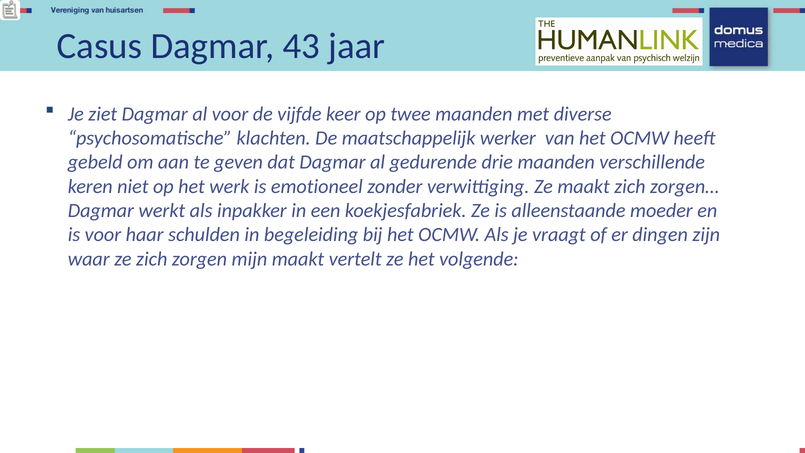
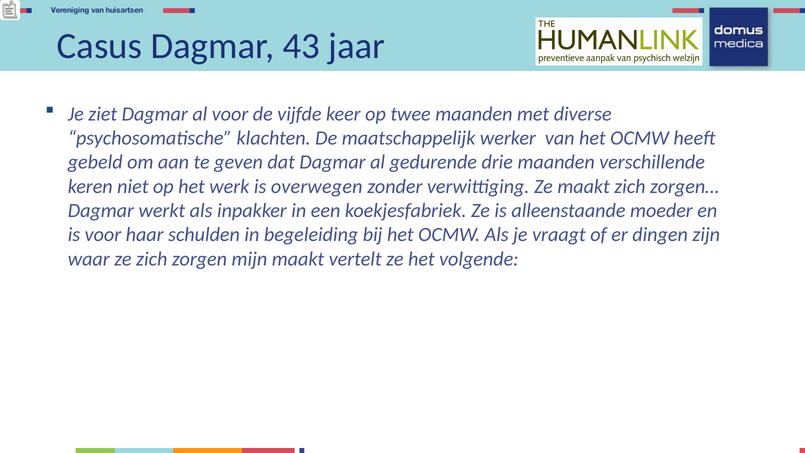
emotioneel: emotioneel -> overwegen
